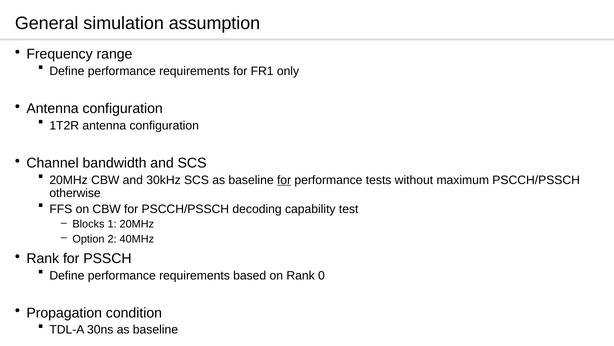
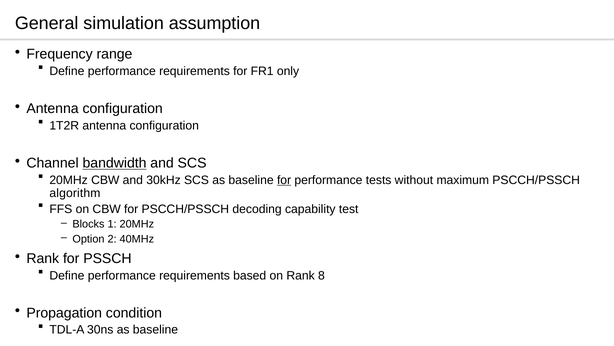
bandwidth underline: none -> present
otherwise: otherwise -> algorithm
0: 0 -> 8
